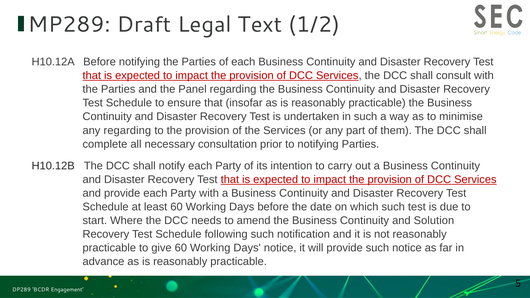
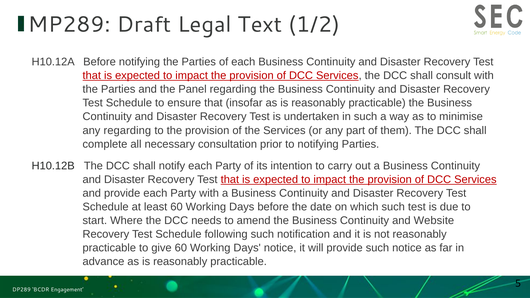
Solution: Solution -> Website
